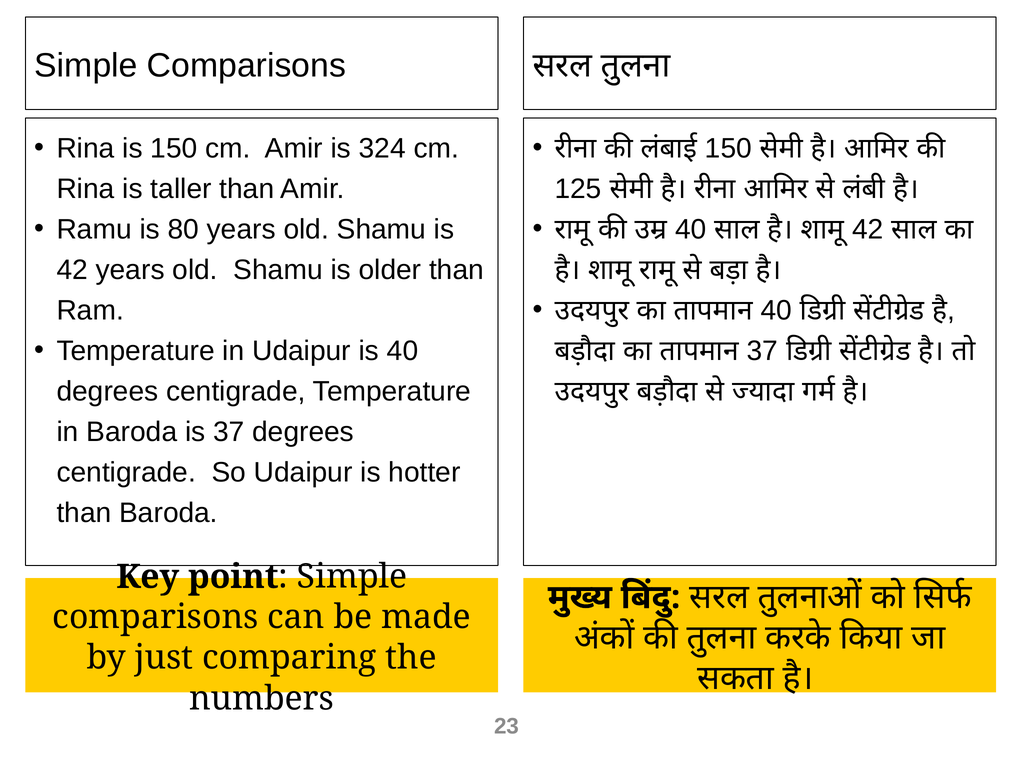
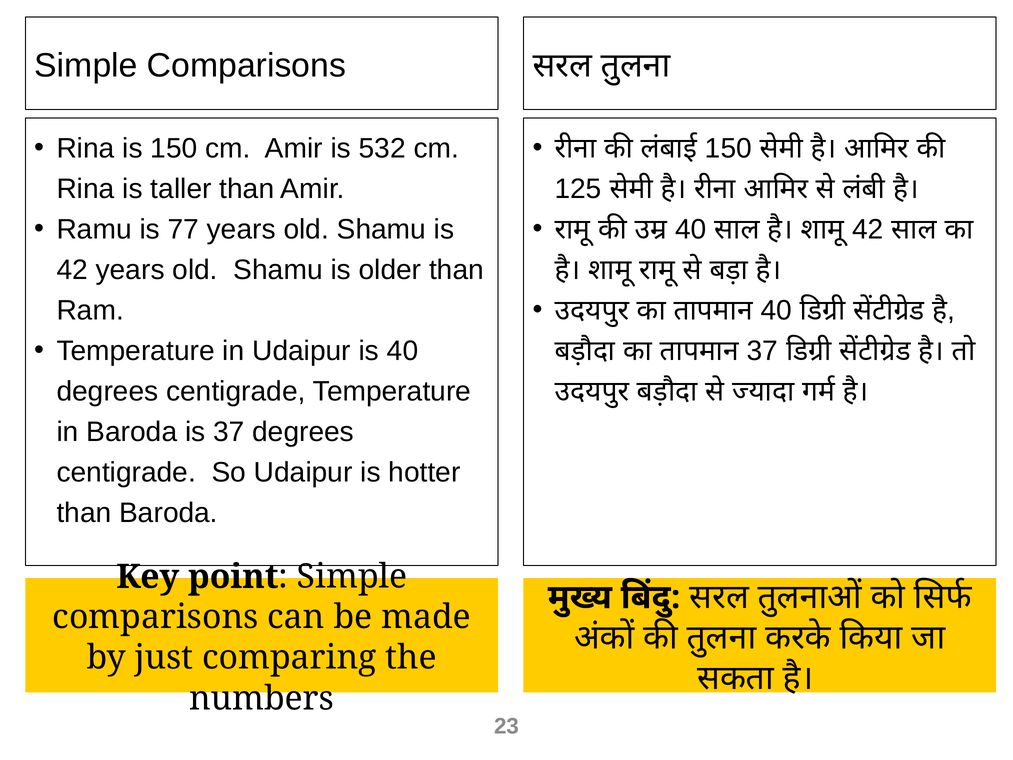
324: 324 -> 532
80: 80 -> 77
